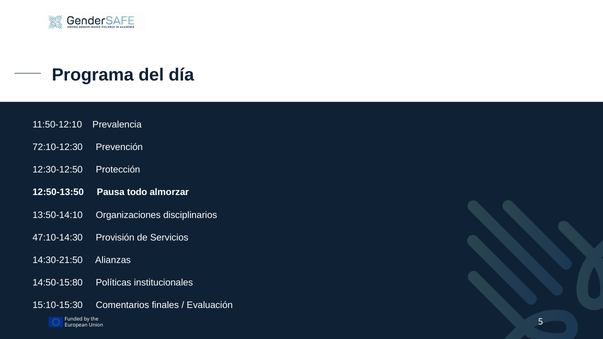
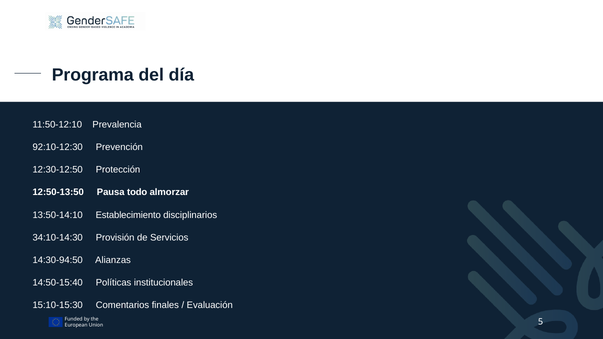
72:10-12:30: 72:10-12:30 -> 92:10-12:30
Organizaciones: Organizaciones -> Establecimiento
47:10-14:30: 47:10-14:30 -> 34:10-14:30
14:30-21:50: 14:30-21:50 -> 14:30-94:50
14:50-15:80: 14:50-15:80 -> 14:50-15:40
